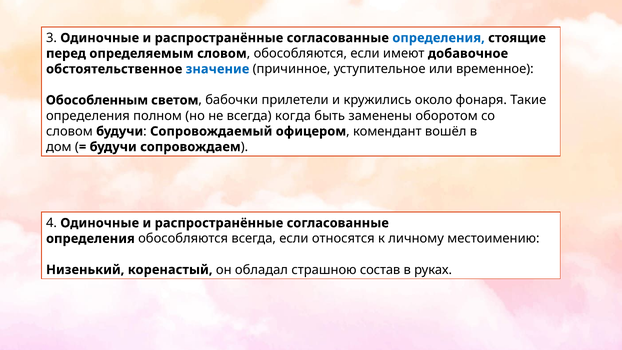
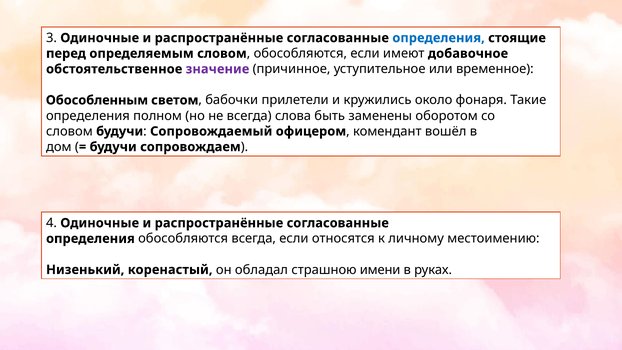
значение colour: blue -> purple
когда: когда -> слова
состав: состав -> имени
